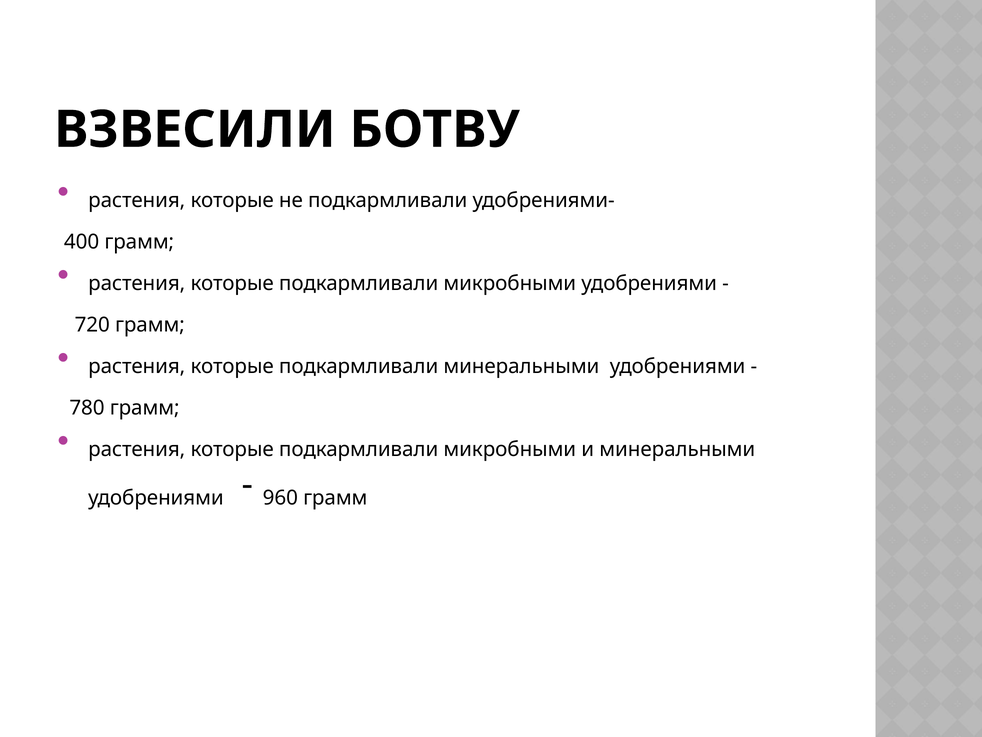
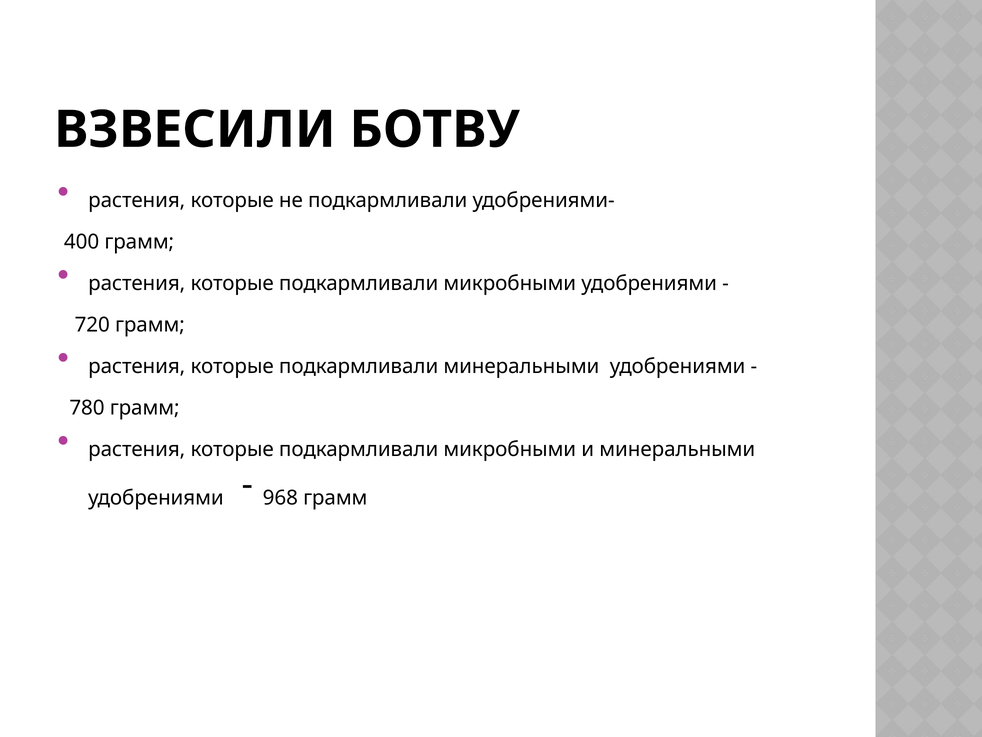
960: 960 -> 968
